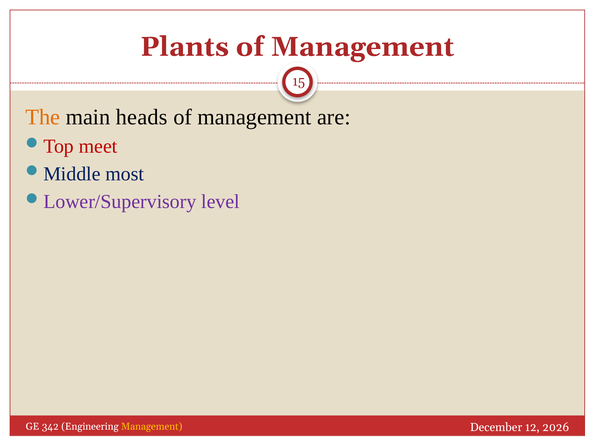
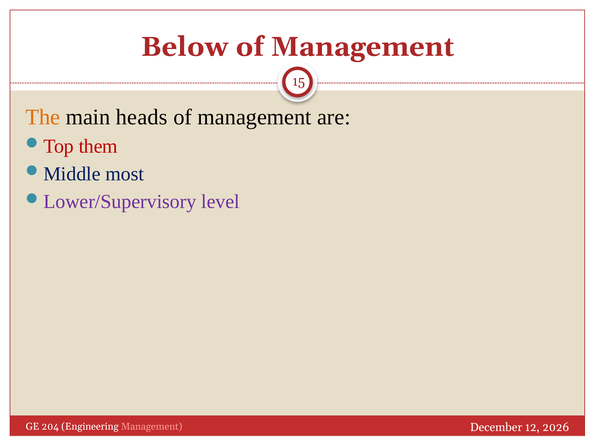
Plants: Plants -> Below
meet: meet -> them
342: 342 -> 204
Management at (152, 427) colour: yellow -> pink
